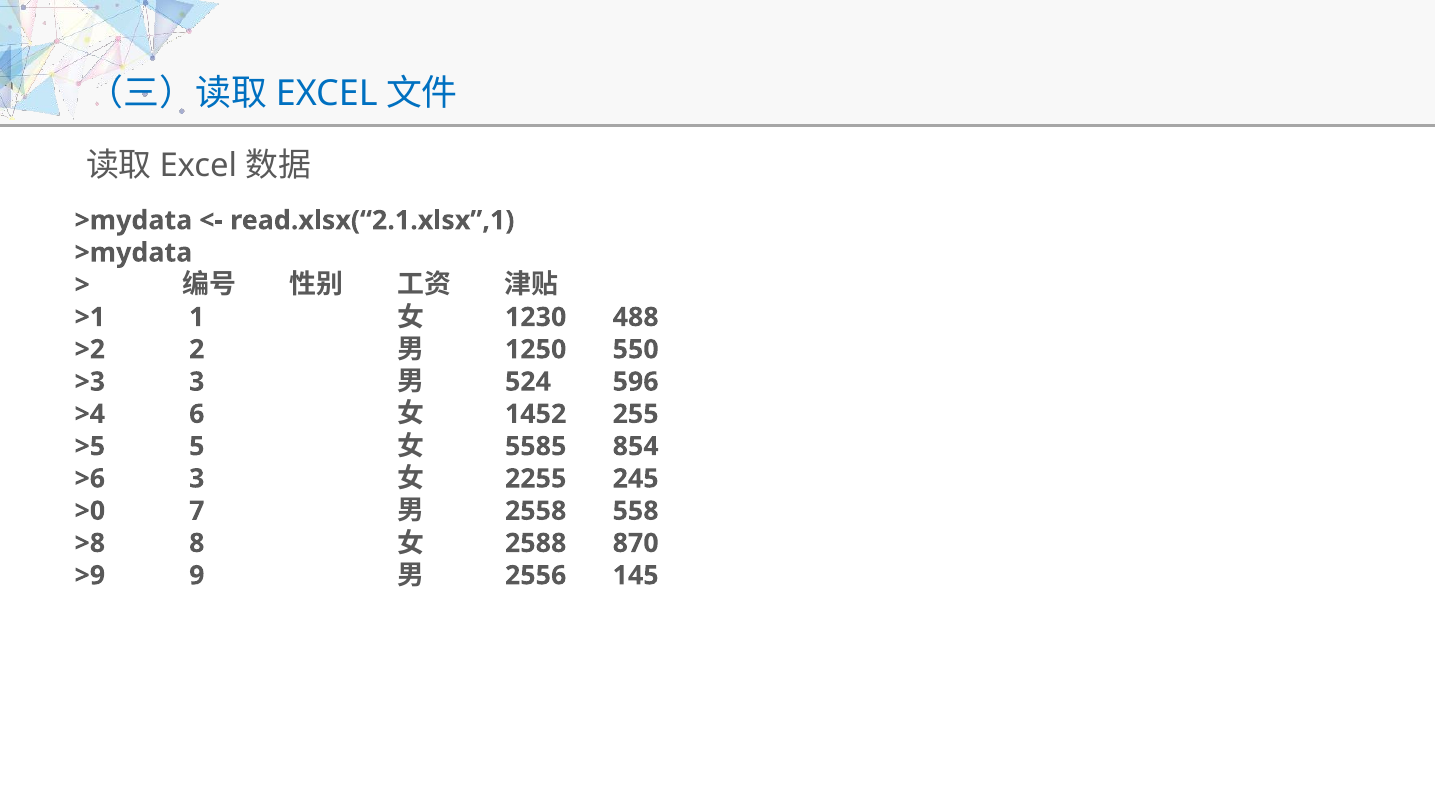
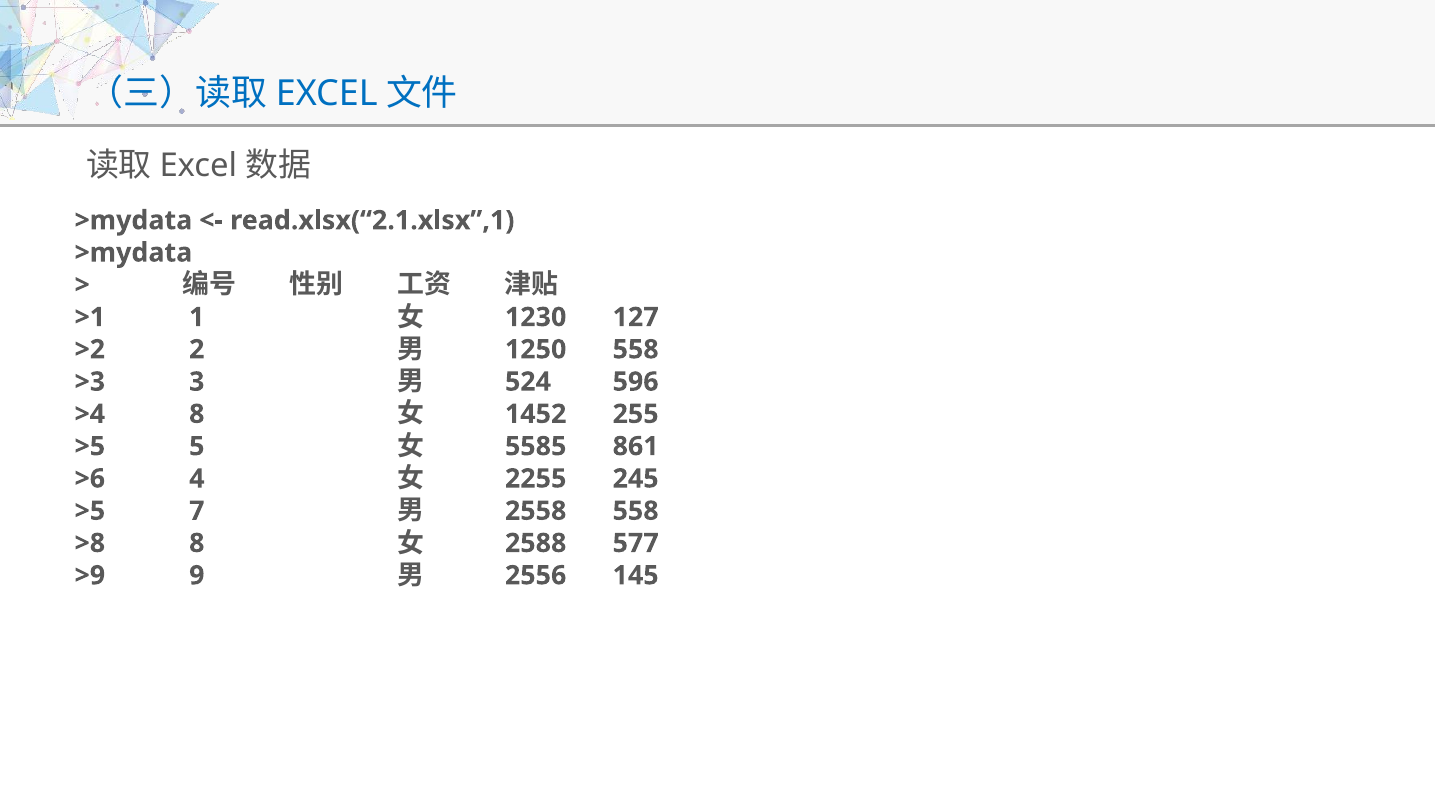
488: 488 -> 127
1250 550: 550 -> 558
>4 6: 6 -> 8
854: 854 -> 861
>6 3: 3 -> 4
>0 at (90, 511): >0 -> >5
870: 870 -> 577
